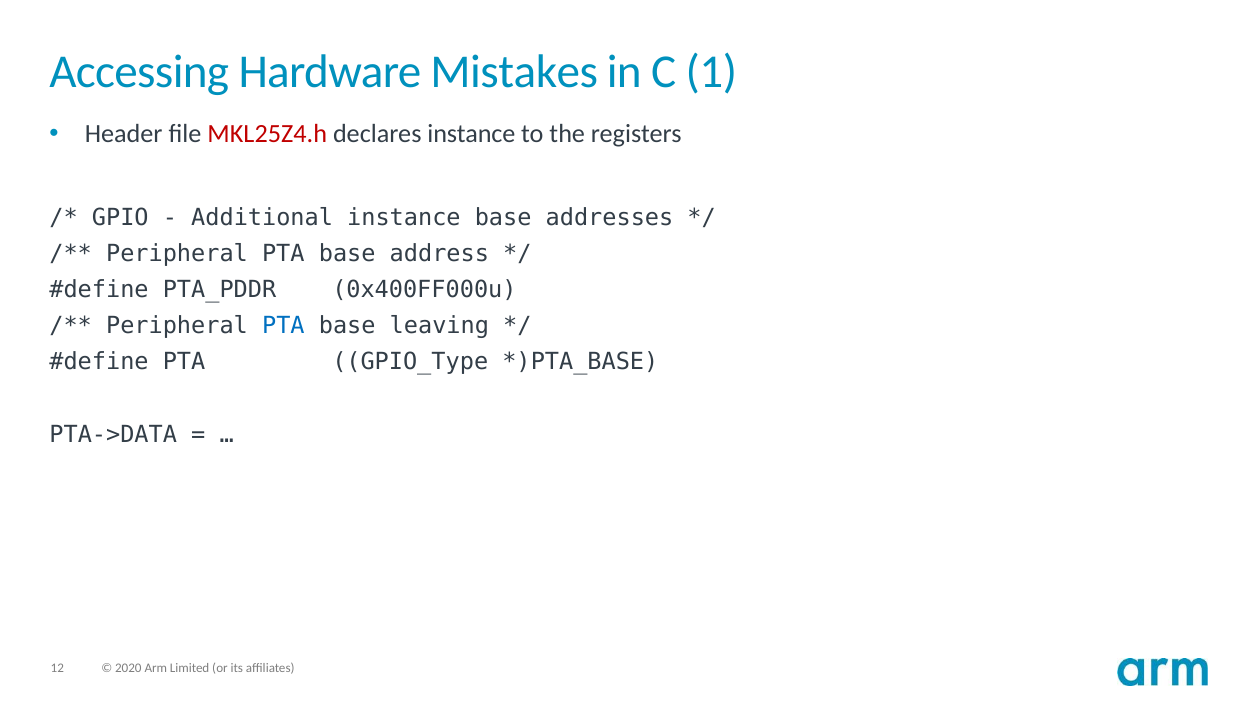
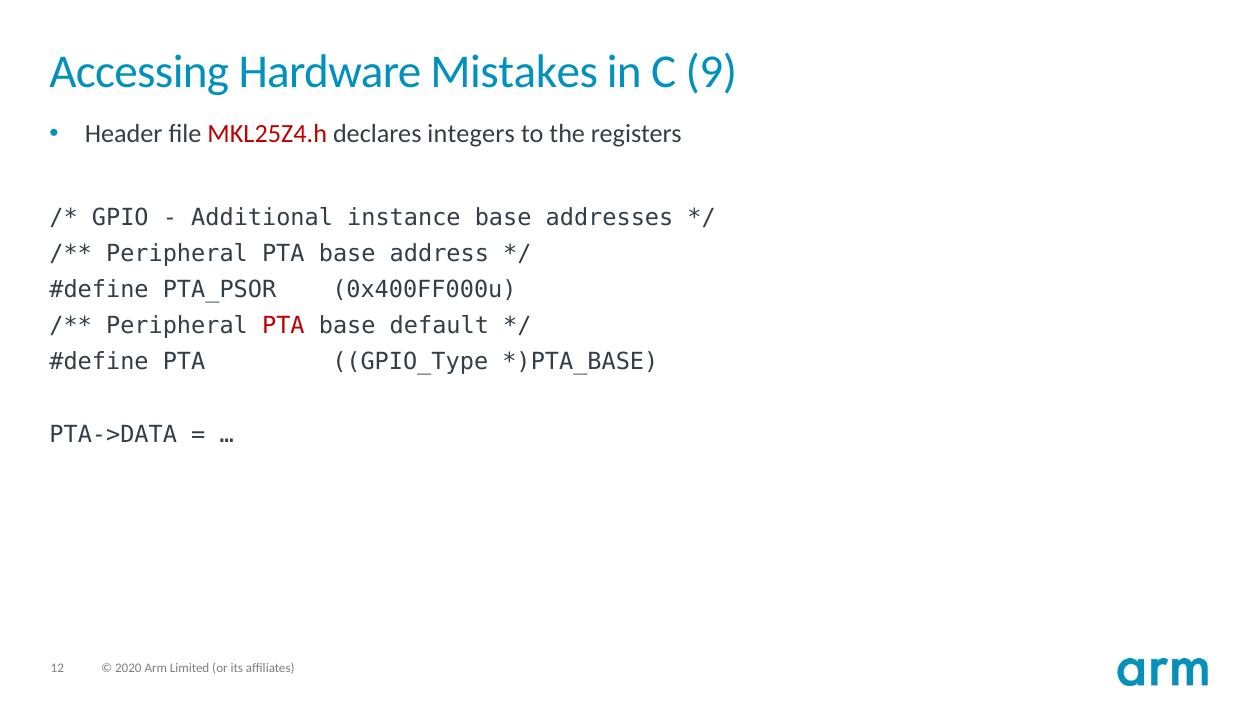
1: 1 -> 9
declares instance: instance -> integers
PTA_PDDR: PTA_PDDR -> PTA_PSOR
PTA at (283, 326) colour: blue -> red
leaving: leaving -> default
